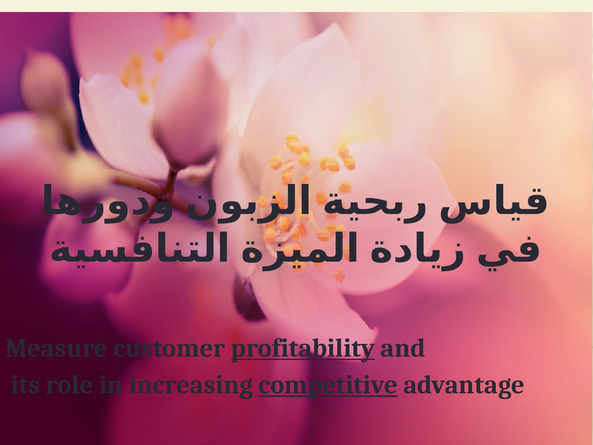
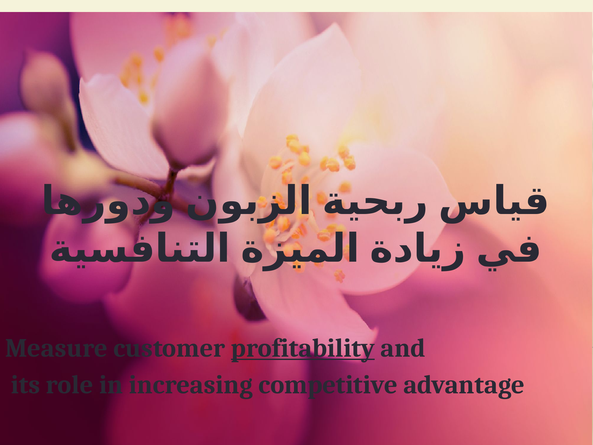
competitive underline: present -> none
